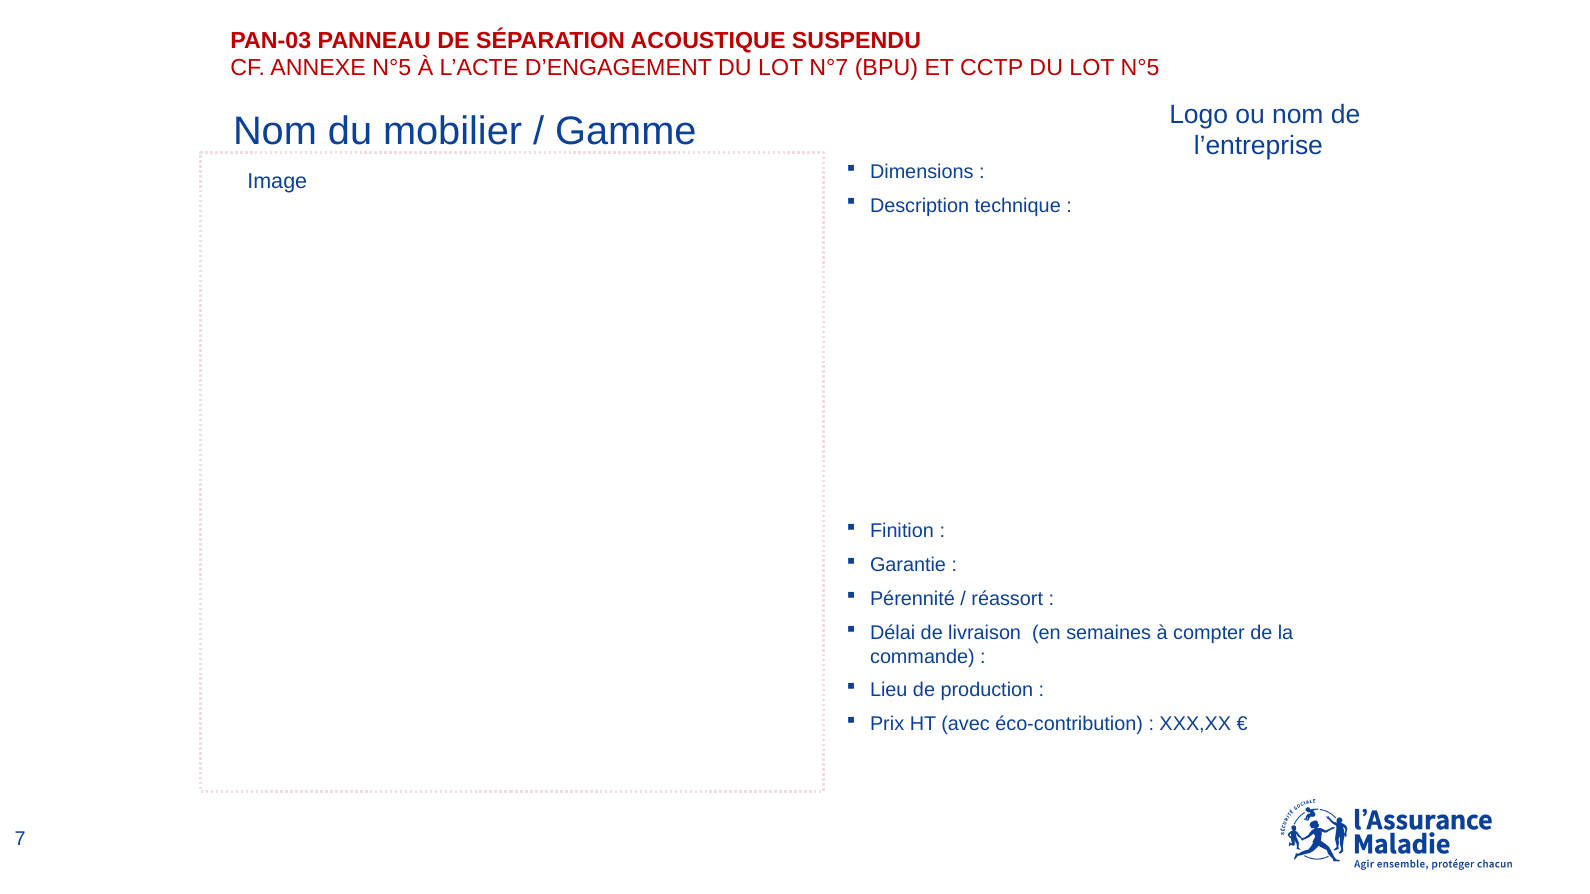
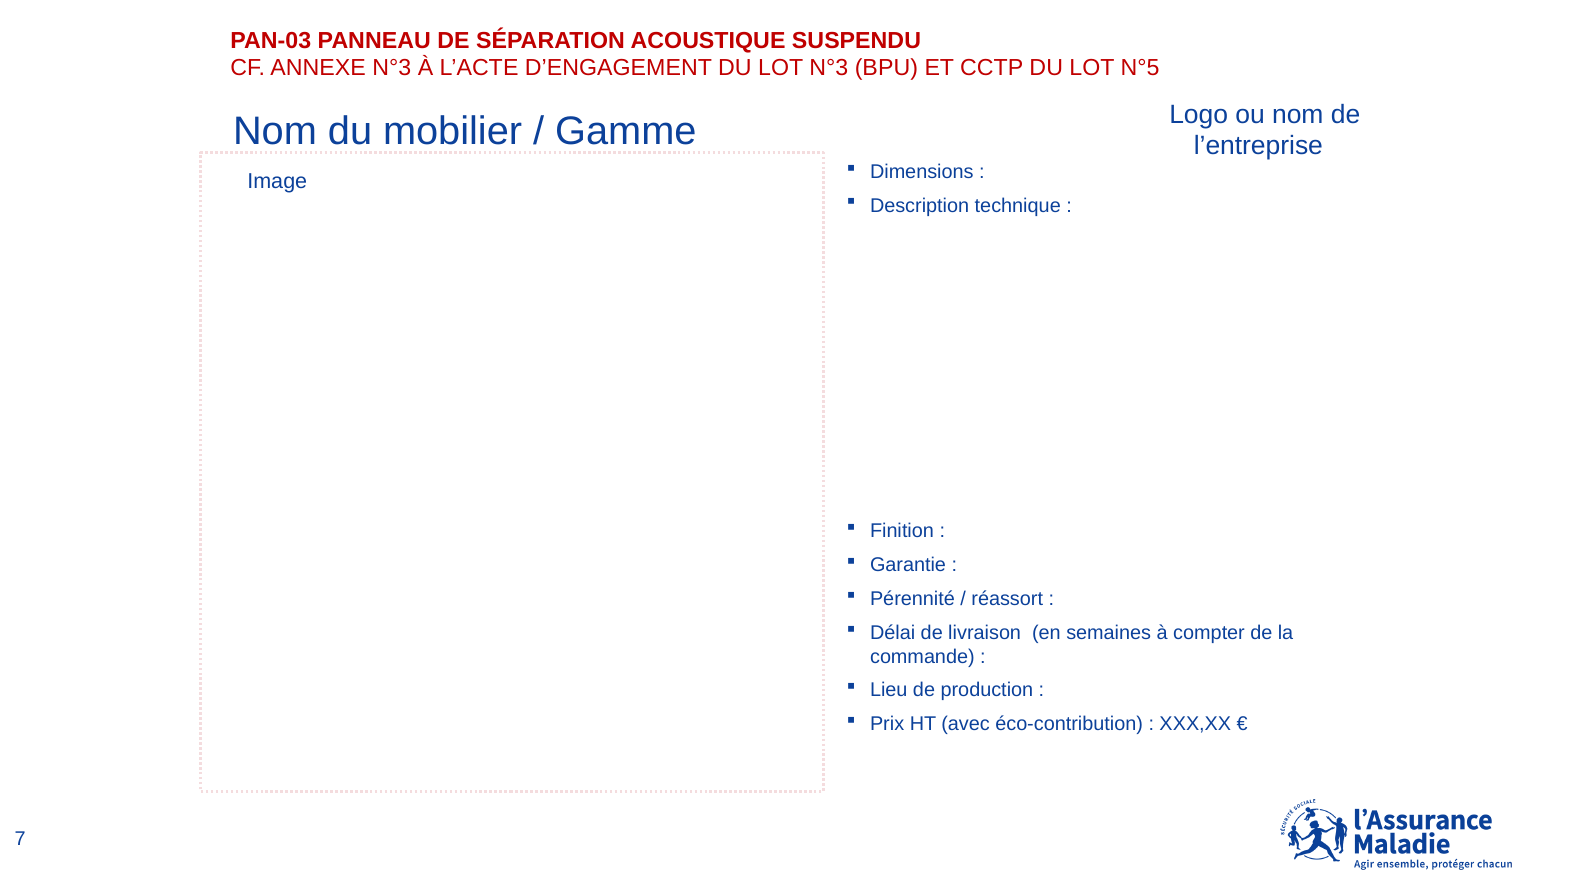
ANNEXE N°5: N°5 -> N°3
LOT N°7: N°7 -> N°3
